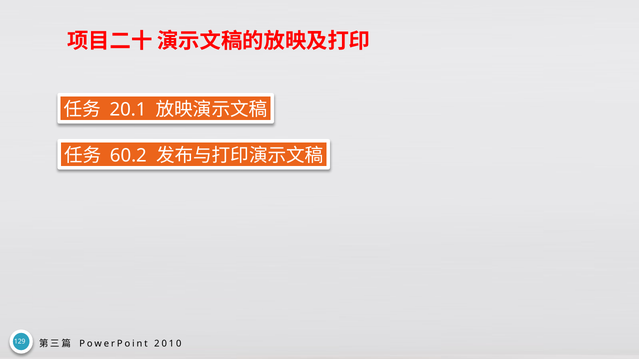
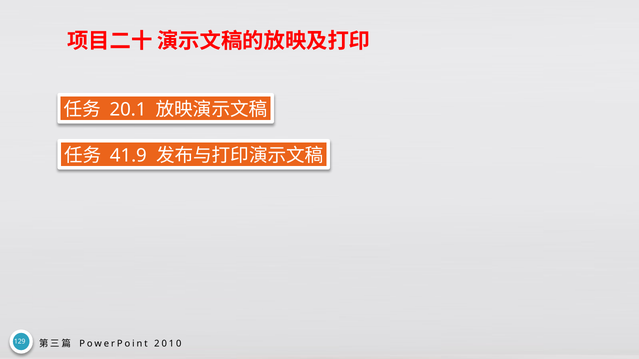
60.2: 60.2 -> 41.9
